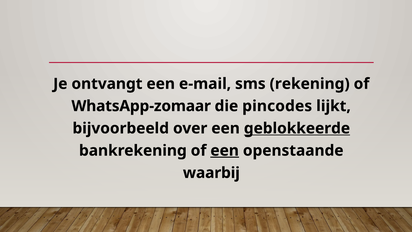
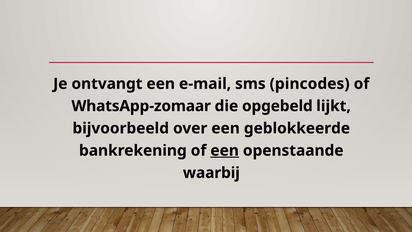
rekening: rekening -> pincodes
pincodes: pincodes -> opgebeld
geblokkeerde underline: present -> none
